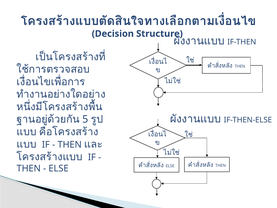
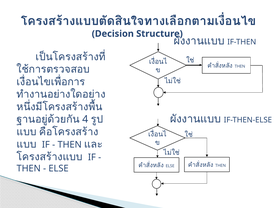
5: 5 -> 4
